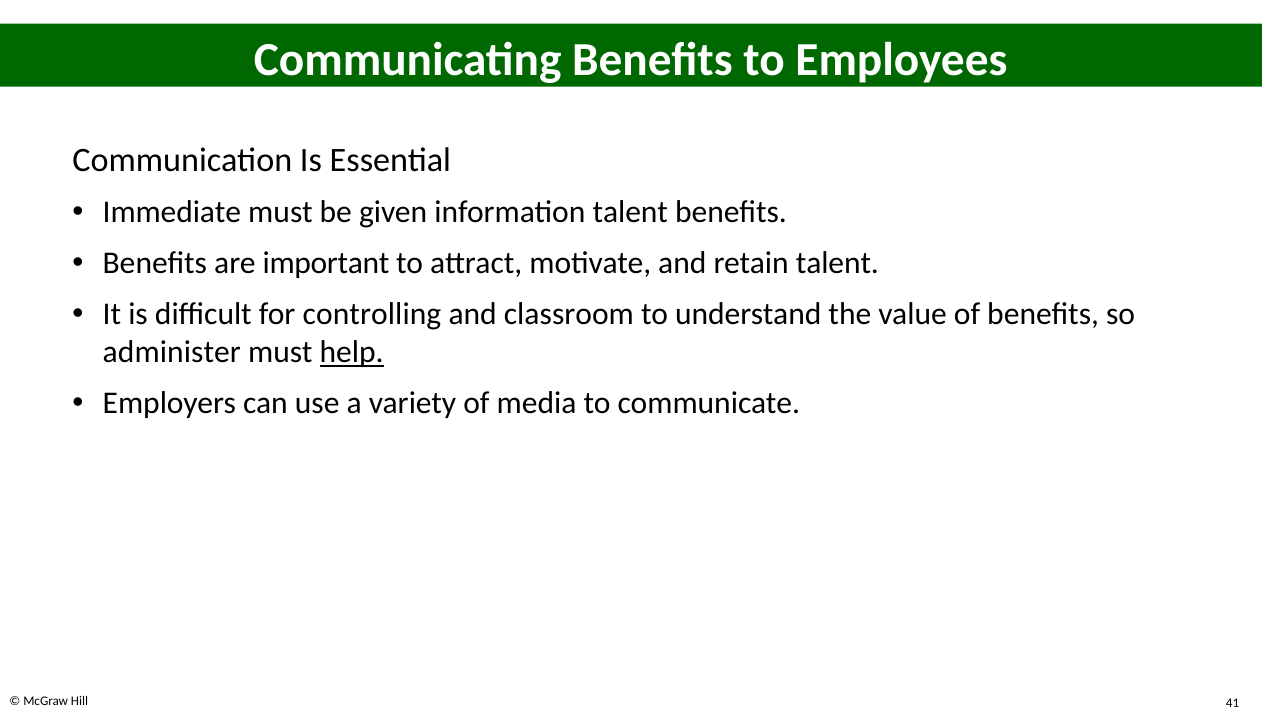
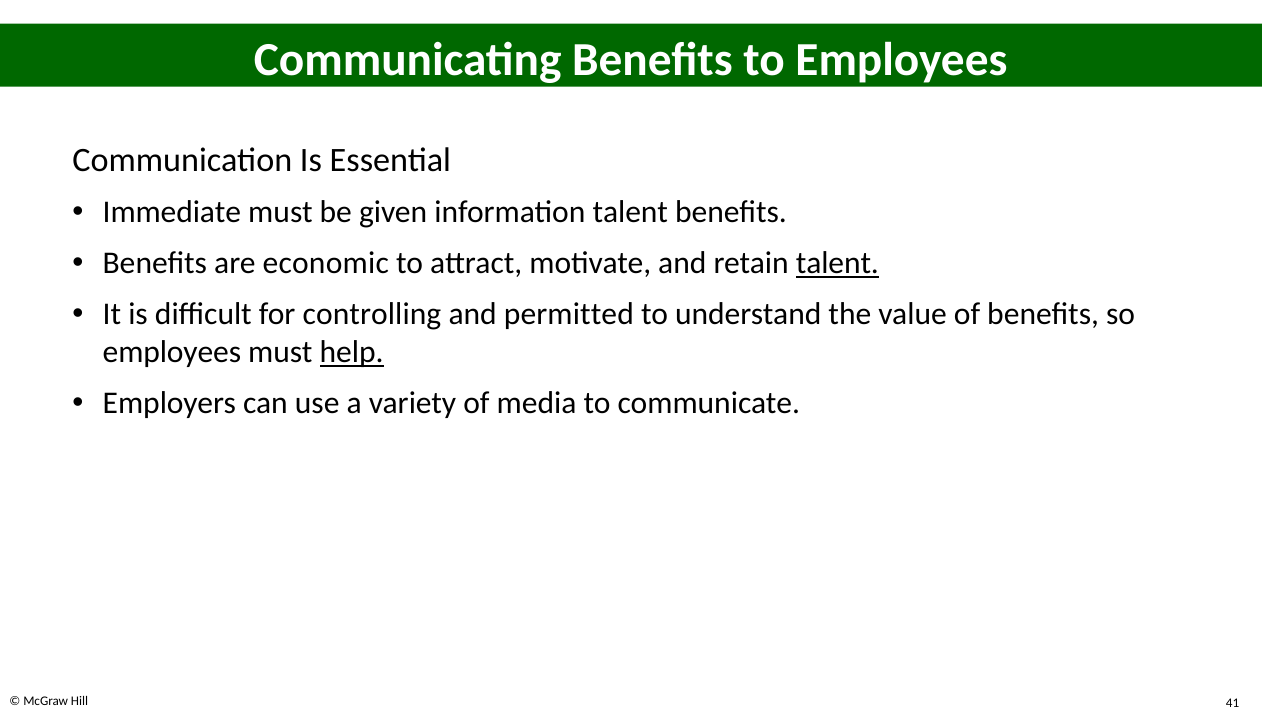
important: important -> economic
talent at (837, 263) underline: none -> present
classroom: classroom -> permitted
administer at (172, 352): administer -> employees
